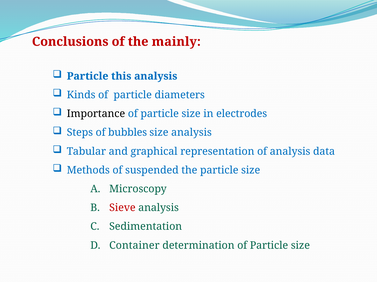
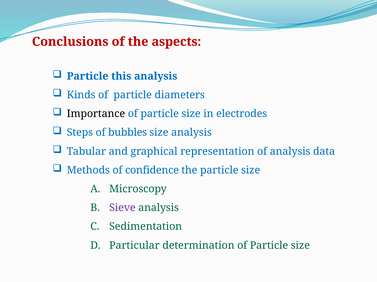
mainly: mainly -> aspects
suspended: suspended -> confidence
Sieve colour: red -> purple
Container: Container -> Particular
